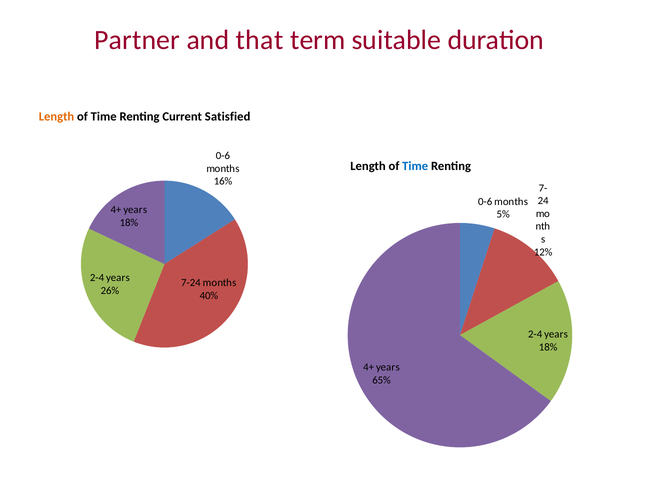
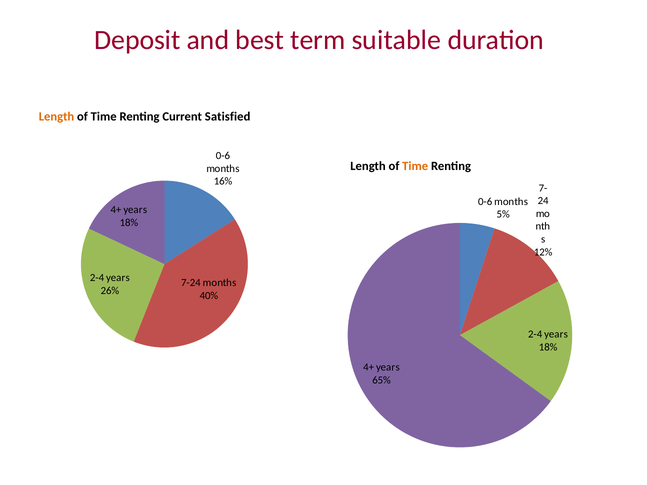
Partner: Partner -> Deposit
that: that -> best
Time at (415, 166) colour: blue -> orange
